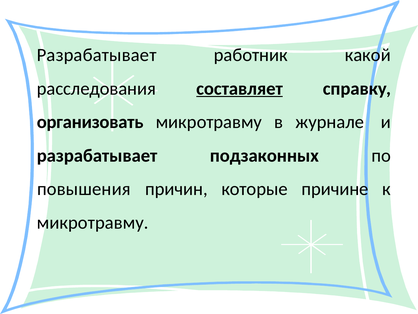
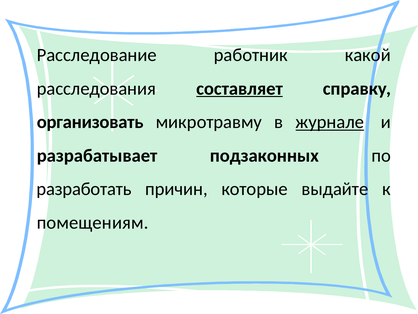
Разрабатывает at (97, 55): Разрабатывает -> Расследование
журнале underline: none -> present
повышения: повышения -> разработать
причине: причине -> выдайте
микротравму at (93, 222): микротравму -> помещениям
